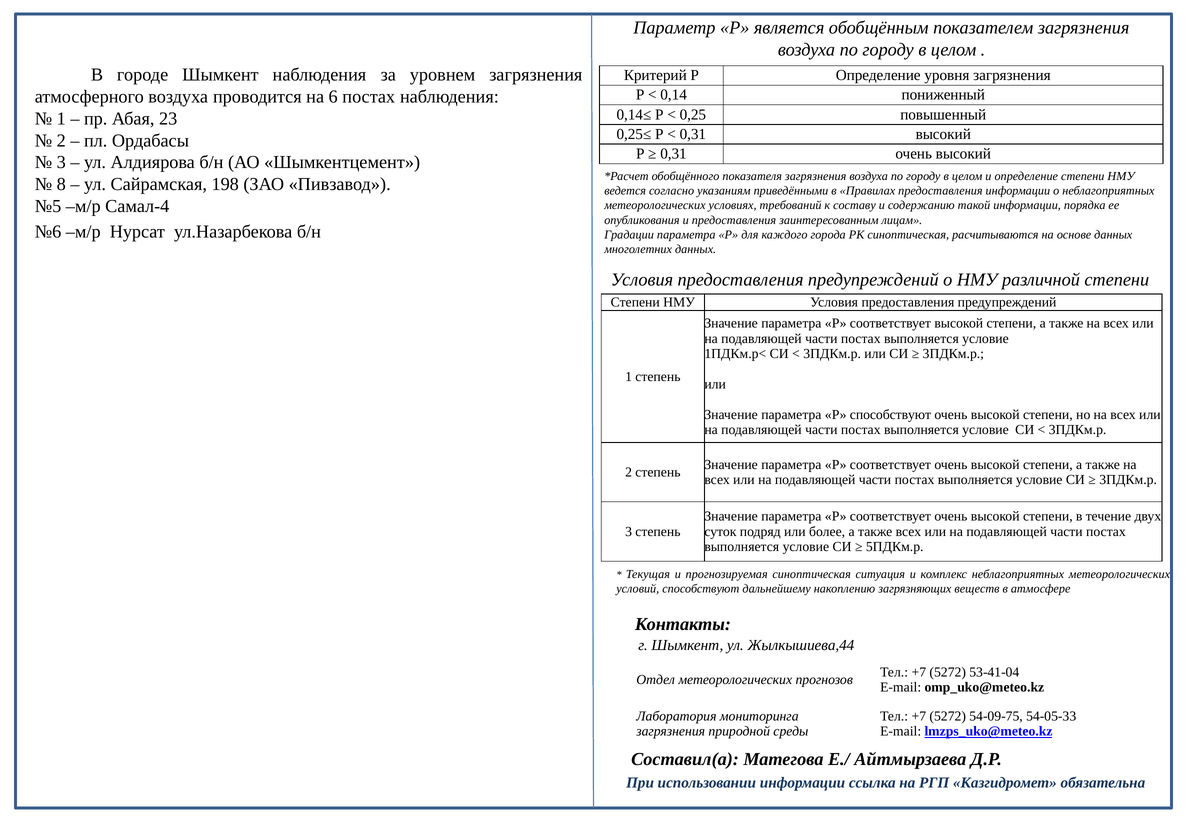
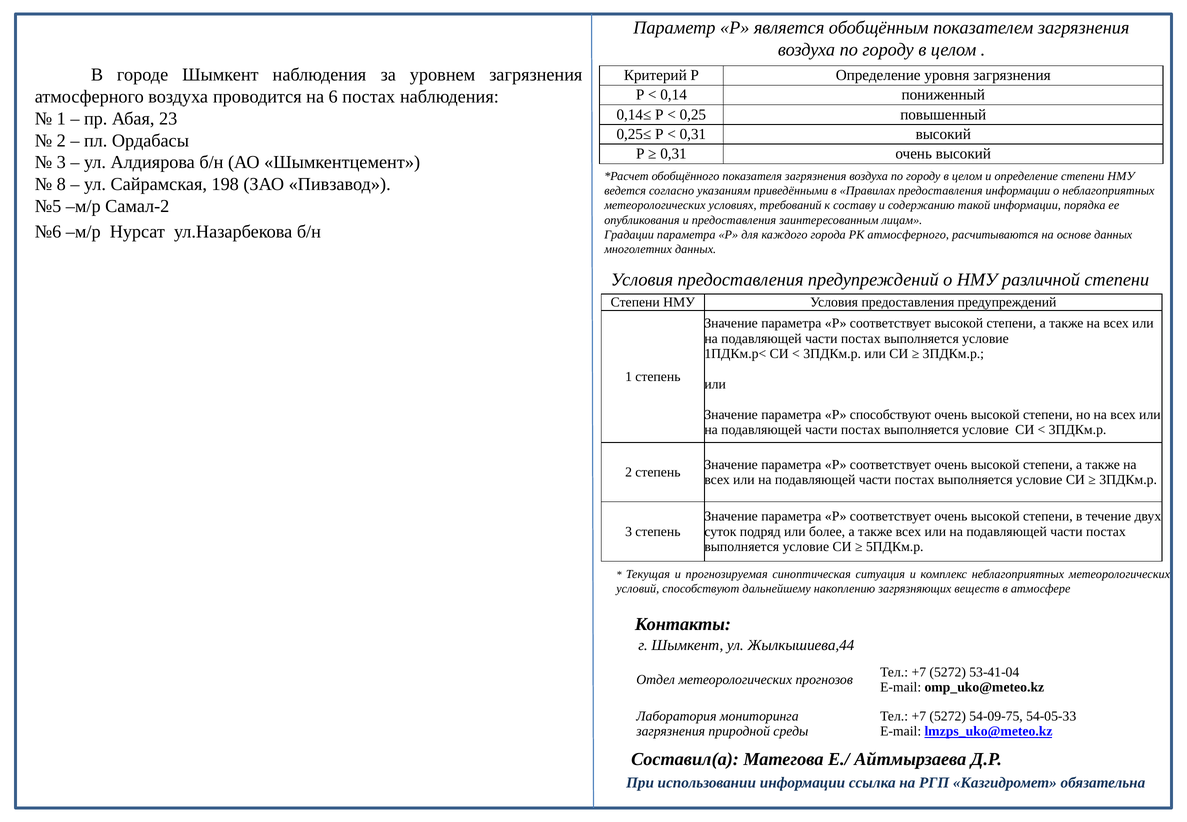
Самал-4: Самал-4 -> Самал-2
РК синоптическая: синоптическая -> атмосферного
